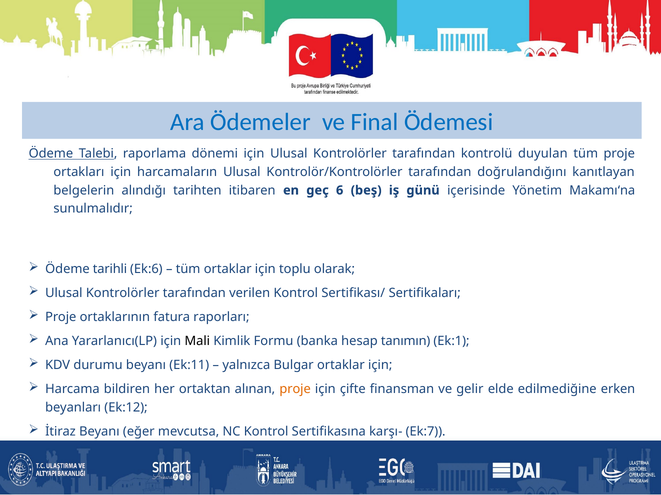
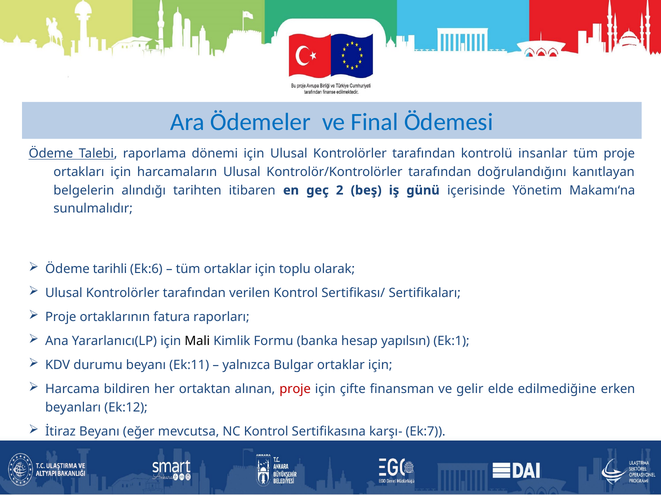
duyulan: duyulan -> insanlar
6: 6 -> 2
tanımın: tanımın -> yapılsın
proje at (295, 390) colour: orange -> red
